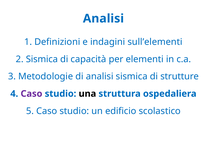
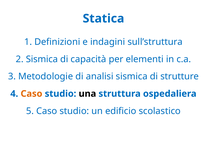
Analisi at (103, 19): Analisi -> Statica
sull’elementi: sull’elementi -> sull’struttura
Caso at (31, 94) colour: purple -> orange
